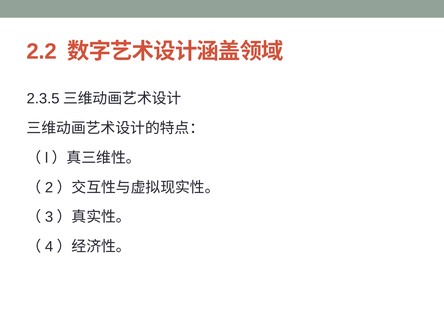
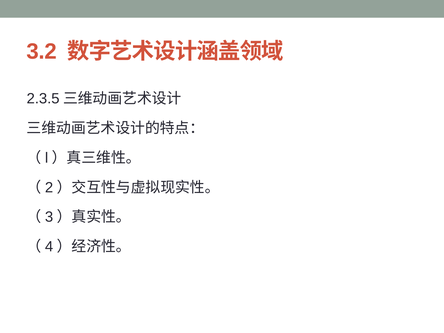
2.2: 2.2 -> 3.2
